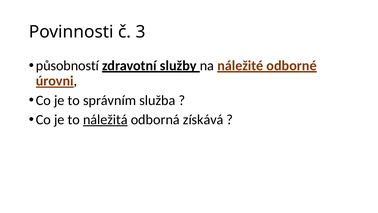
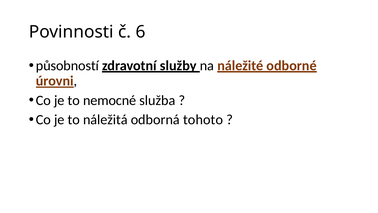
3: 3 -> 6
správním: správním -> nemocné
náležitá underline: present -> none
získává: získává -> tohoto
